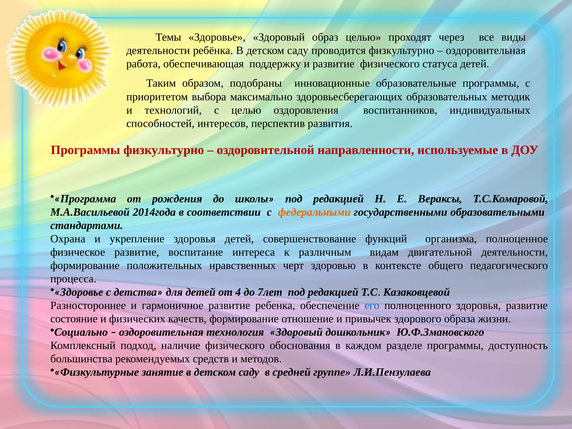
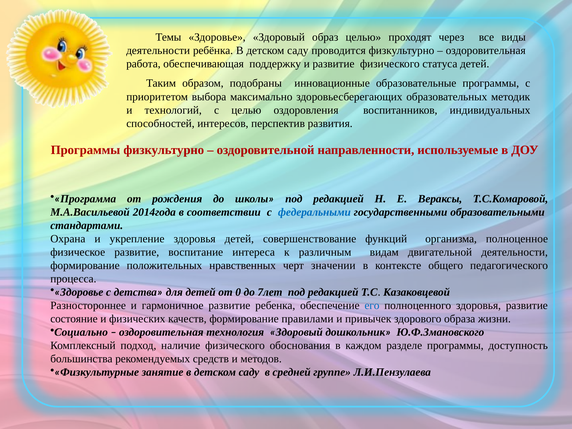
федеральными colour: orange -> blue
здоровью: здоровью -> значении
4: 4 -> 0
отношение: отношение -> правилами
